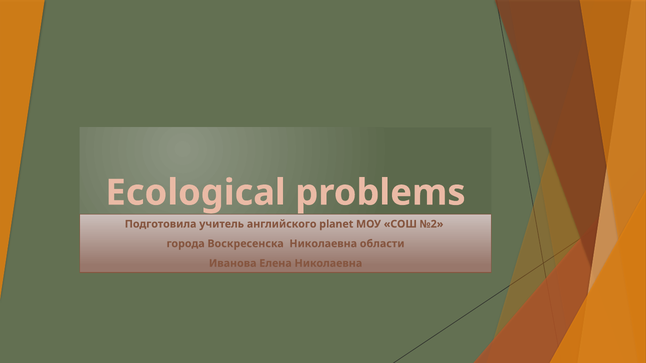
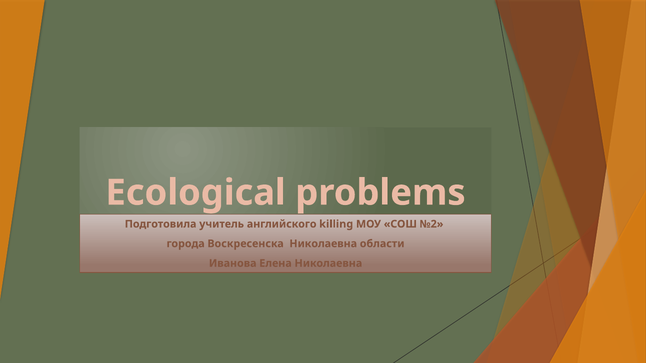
planet: planet -> killing
